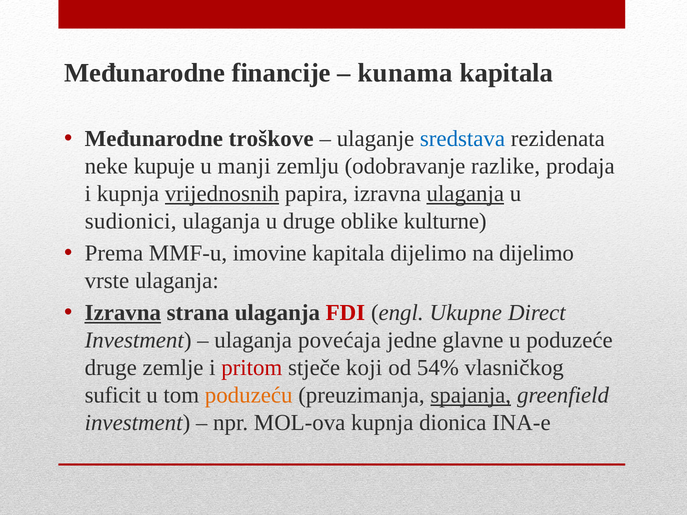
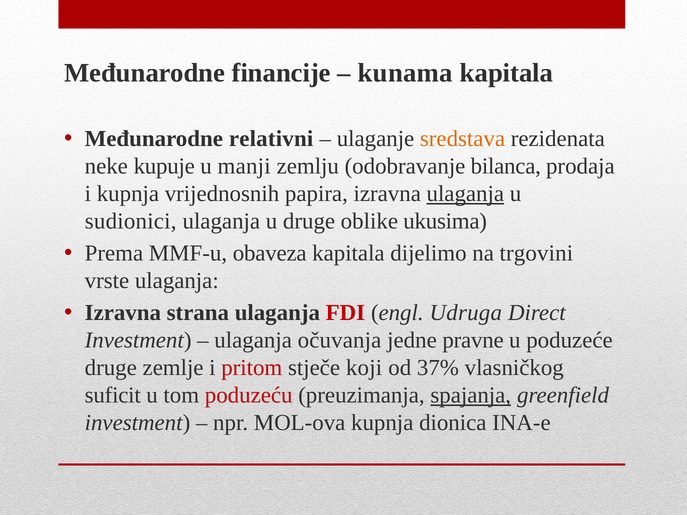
troškove: troškove -> relativni
sredstava colour: blue -> orange
razlike: razlike -> bilanca
vrijednosnih underline: present -> none
kulturne: kulturne -> ukusima
imovine: imovine -> obaveza
na dijelimo: dijelimo -> trgovini
Izravna at (123, 313) underline: present -> none
Ukupne: Ukupne -> Udruga
povećaja: povećaja -> očuvanja
glavne: glavne -> pravne
54%: 54% -> 37%
poduzeću colour: orange -> red
